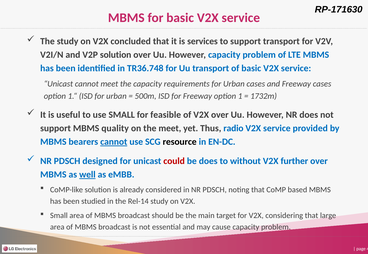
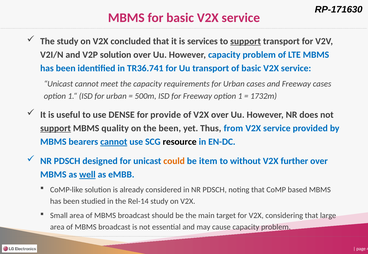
support at (246, 41) underline: none -> present
TR36.748: TR36.748 -> TR36.741
use SMALL: SMALL -> DENSE
feasible: feasible -> provide
support at (56, 129) underline: none -> present
the meet: meet -> been
radio: radio -> from
could colour: red -> orange
be does: does -> item
